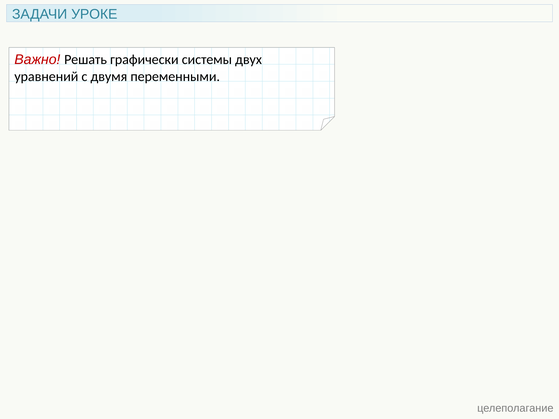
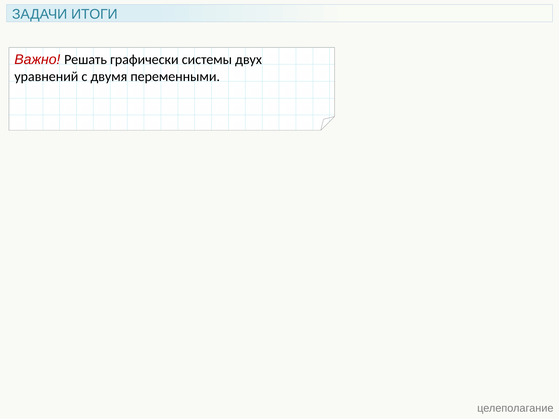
УРОКЕ: УРОКЕ -> ИТОГИ
